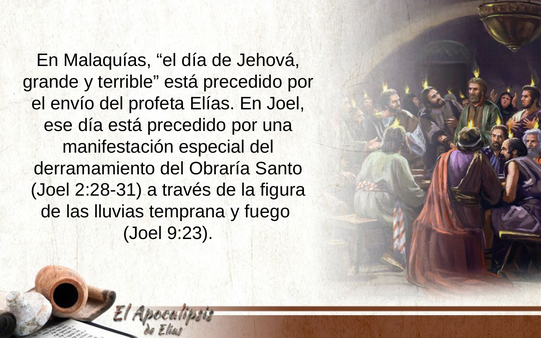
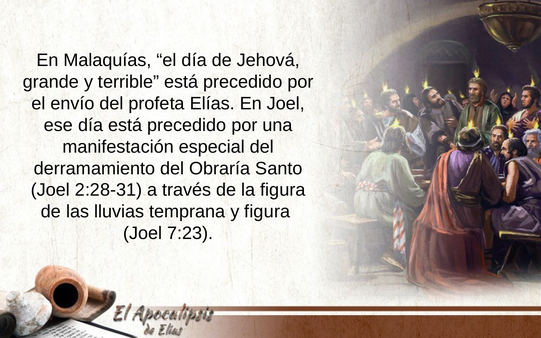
y fuego: fuego -> figura
9:23: 9:23 -> 7:23
